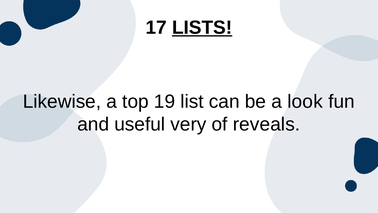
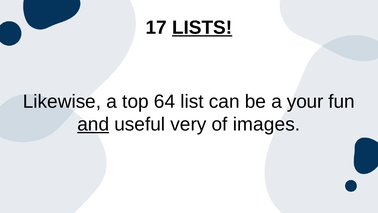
19: 19 -> 64
look: look -> your
and underline: none -> present
reveals: reveals -> images
